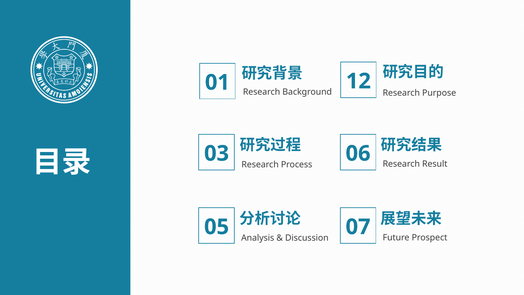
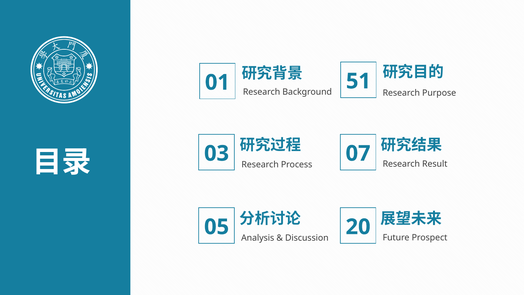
12: 12 -> 51
06: 06 -> 07
07: 07 -> 20
